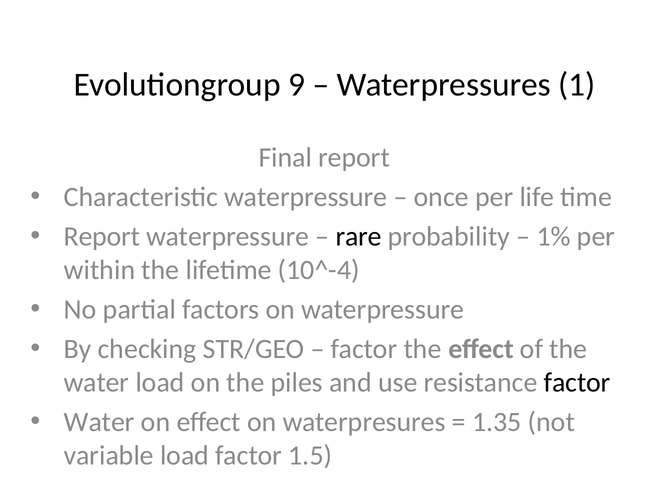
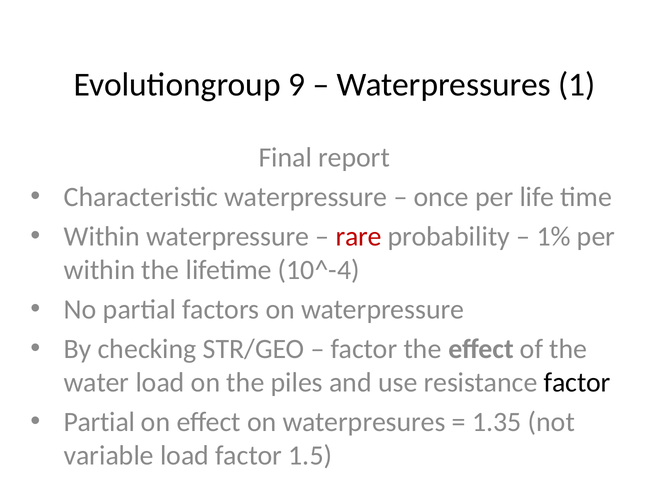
Report at (102, 236): Report -> Within
rare colour: black -> red
Water at (99, 422): Water -> Partial
